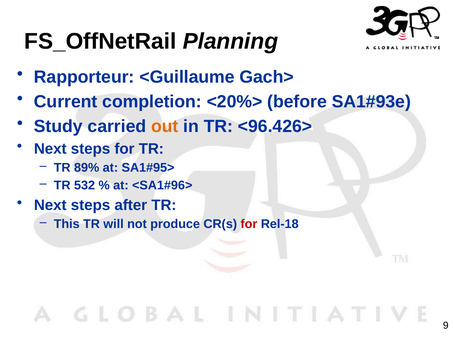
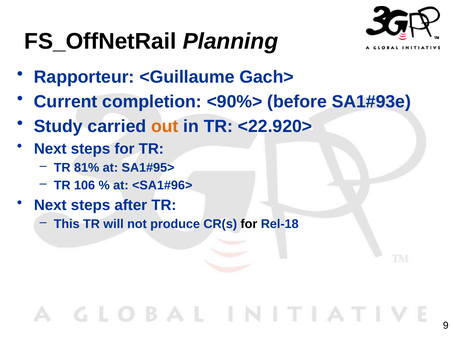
<20%>: <20%> -> <90%>
<96.426>: <96.426> -> <22.920>
89%: 89% -> 81%
532: 532 -> 106
for at (249, 224) colour: red -> black
